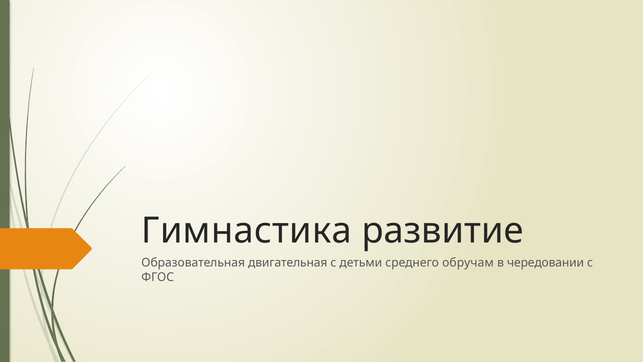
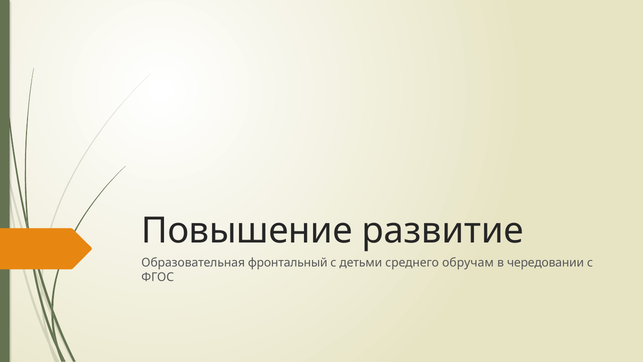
Гимнастика: Гимнастика -> Повышение
двигательная: двигательная -> фронтальный
